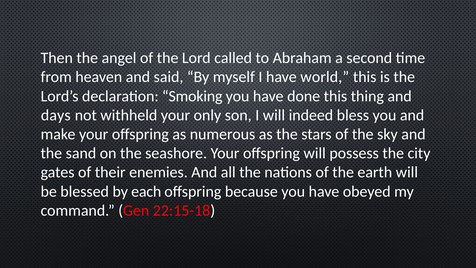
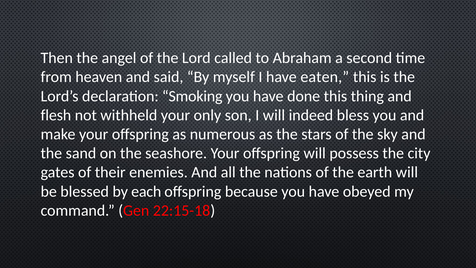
world: world -> eaten
days: days -> flesh
